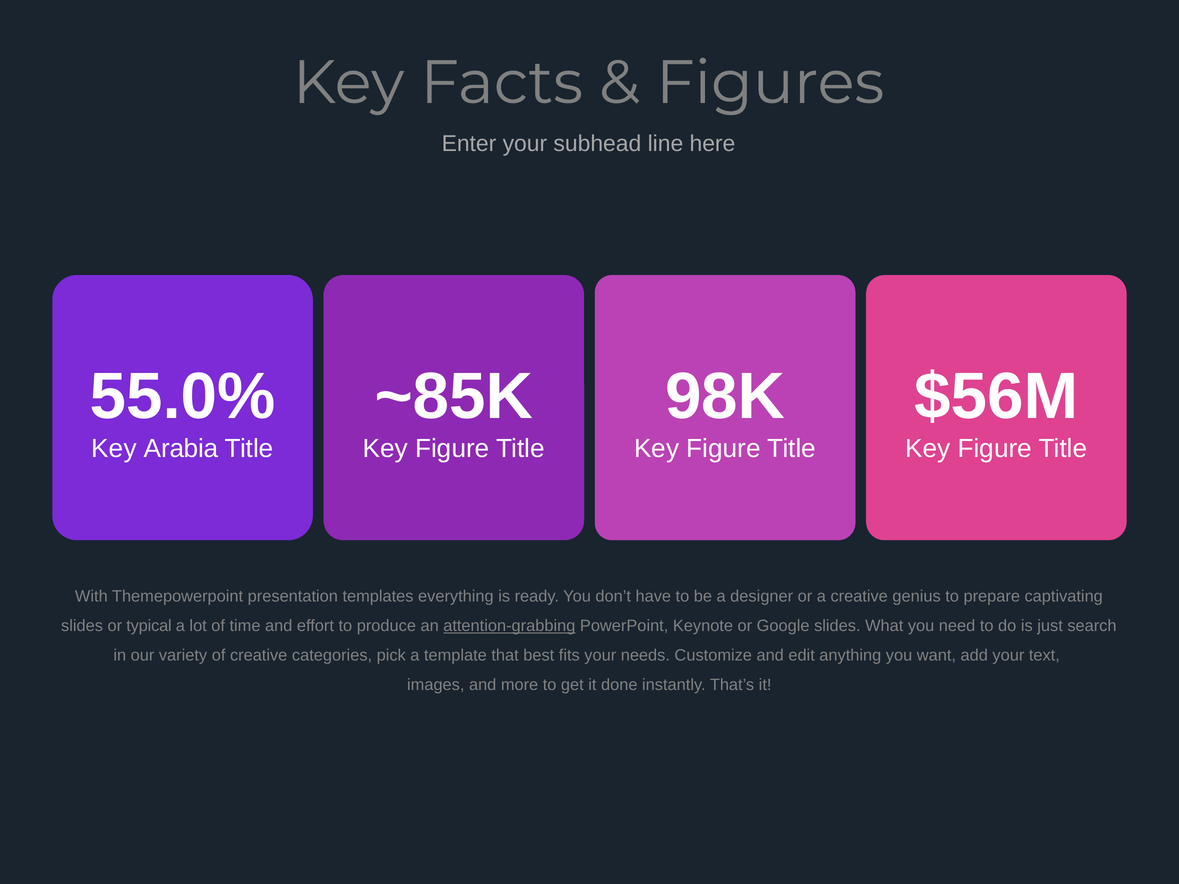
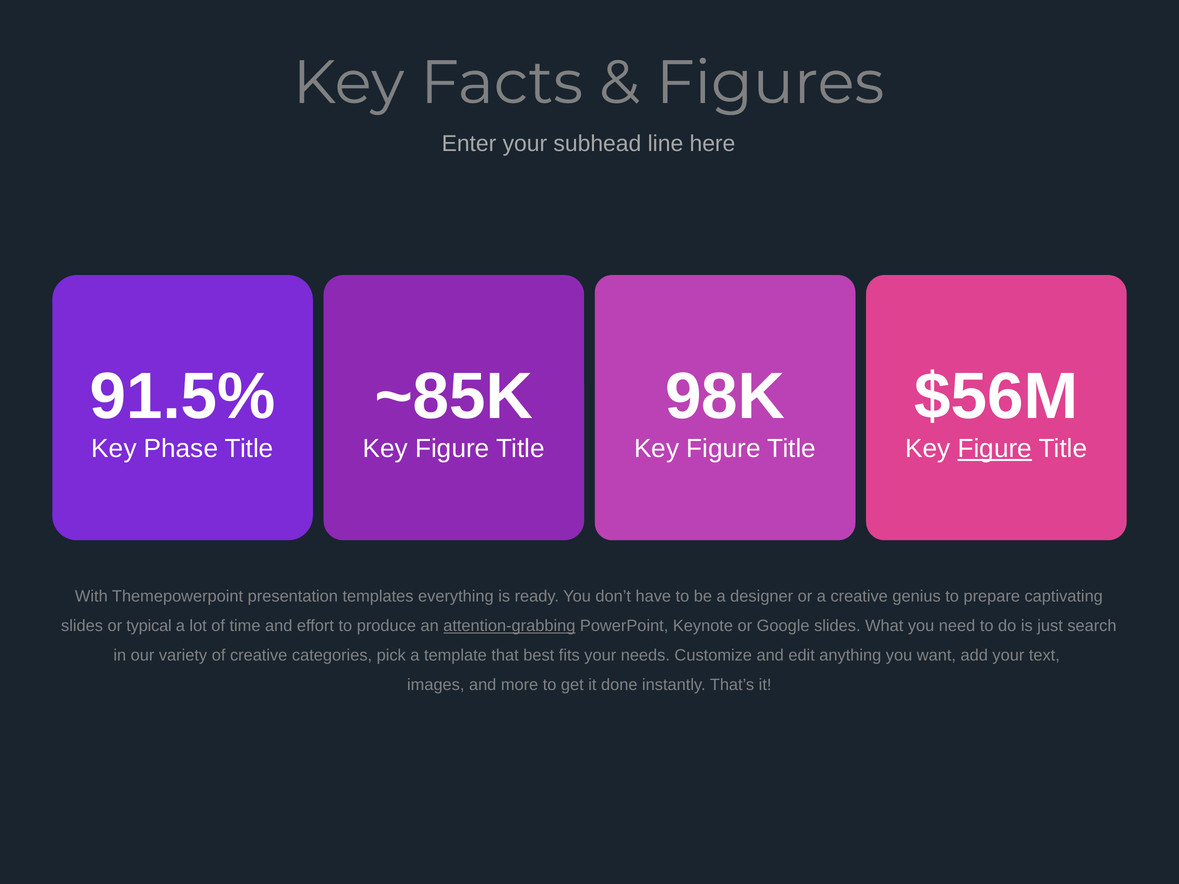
55.0%: 55.0% -> 91.5%
Arabia: Arabia -> Phase
Figure at (995, 449) underline: none -> present
